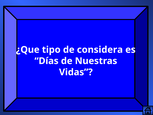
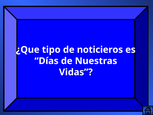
considera: considera -> noticieros
